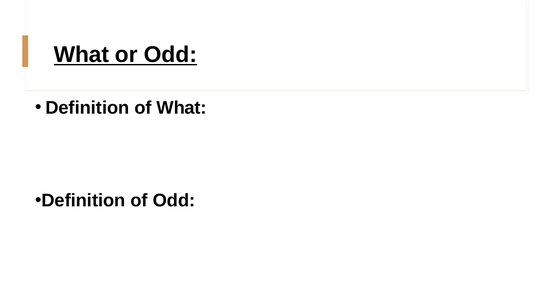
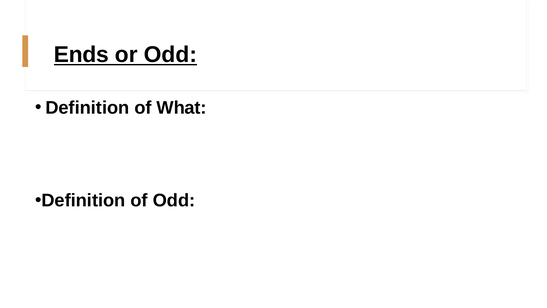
What at (81, 55): What -> Ends
